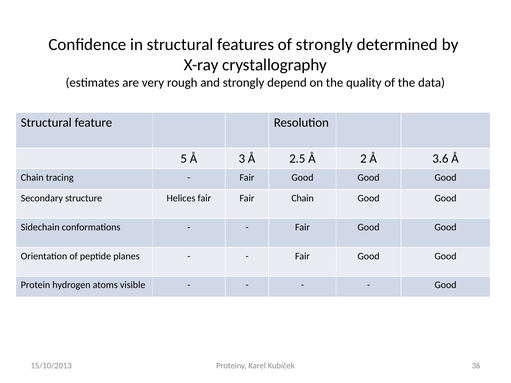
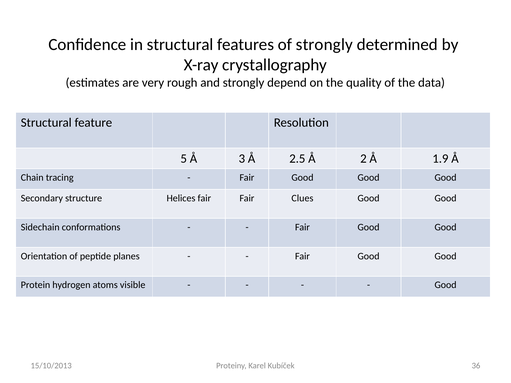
3.6: 3.6 -> 1.9
Fair Chain: Chain -> Clues
